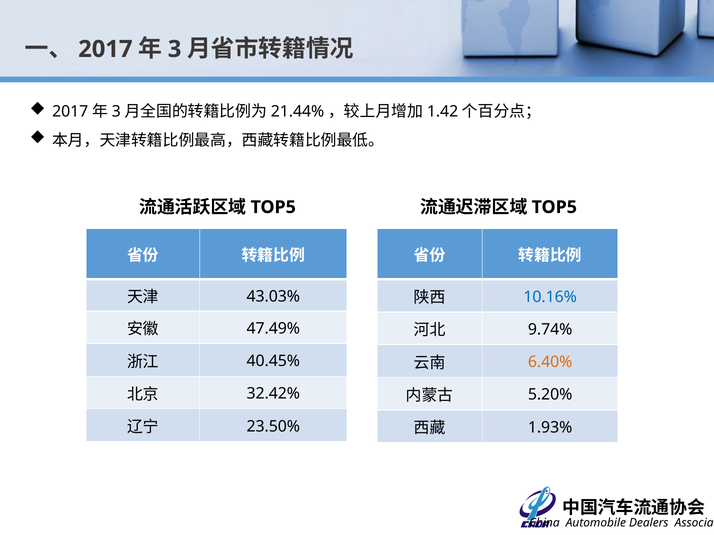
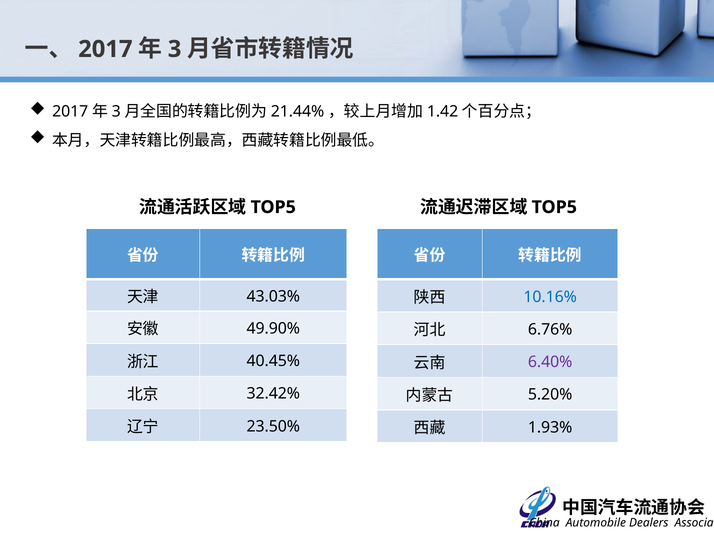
47.49%: 47.49% -> 49.90%
9.74%: 9.74% -> 6.76%
6.40% colour: orange -> purple
